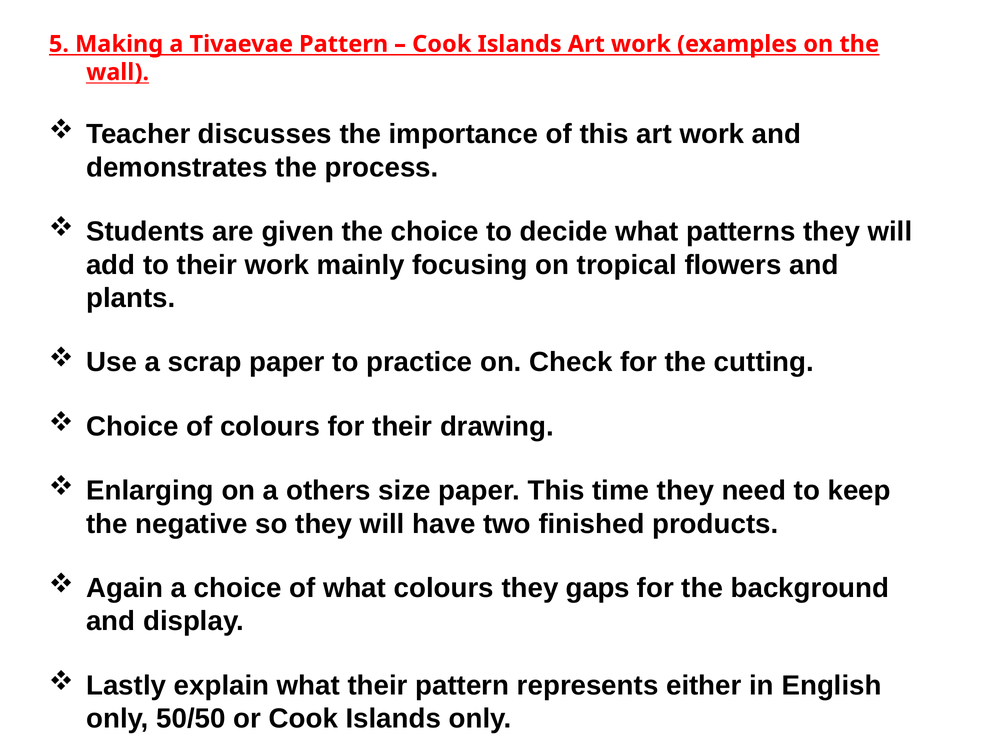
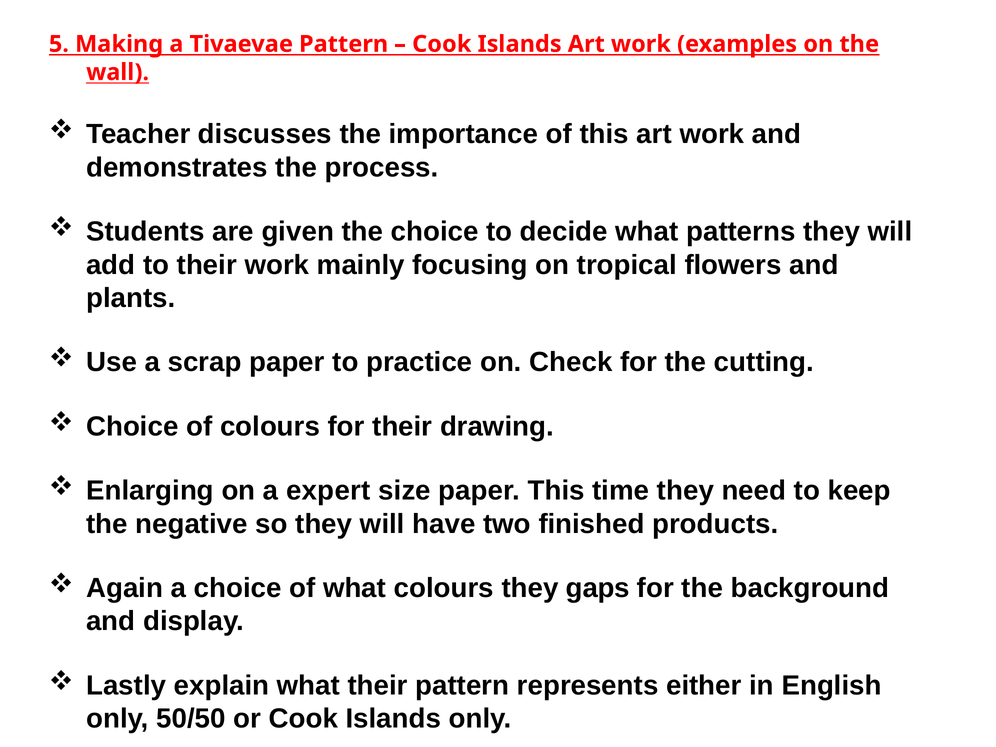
others: others -> expert
